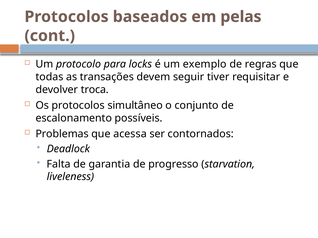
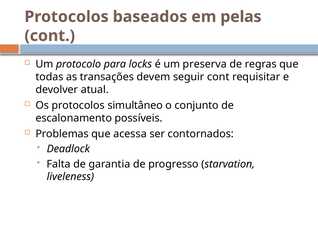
exemplo: exemplo -> preserva
seguir tiver: tiver -> cont
troca: troca -> atual
